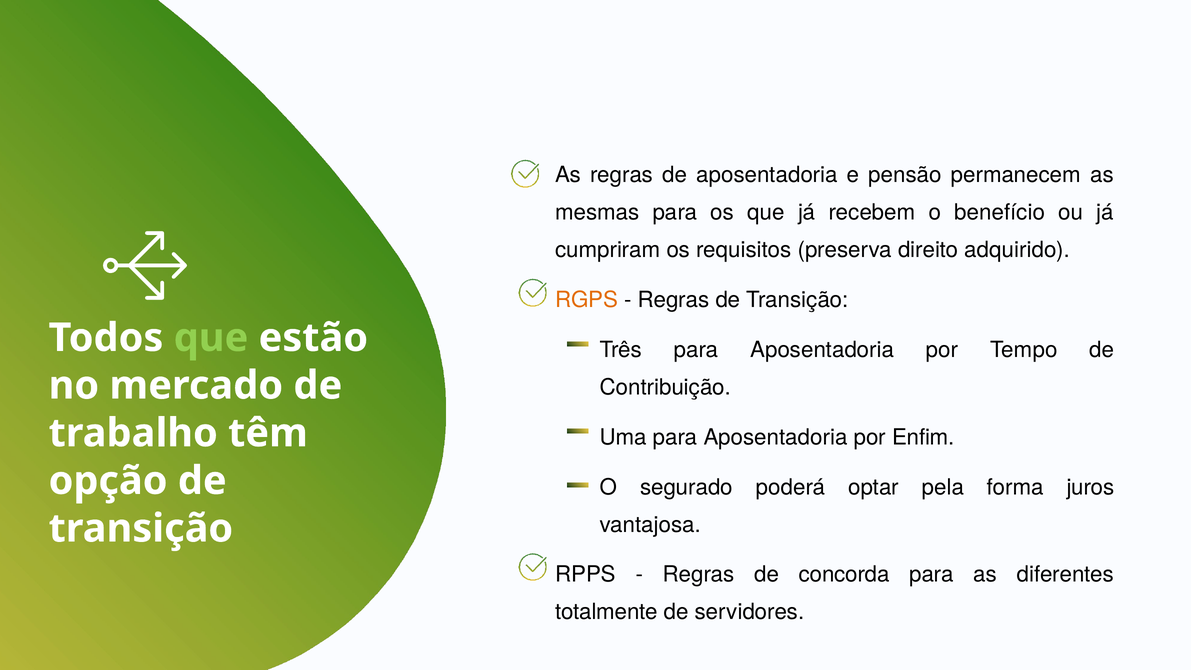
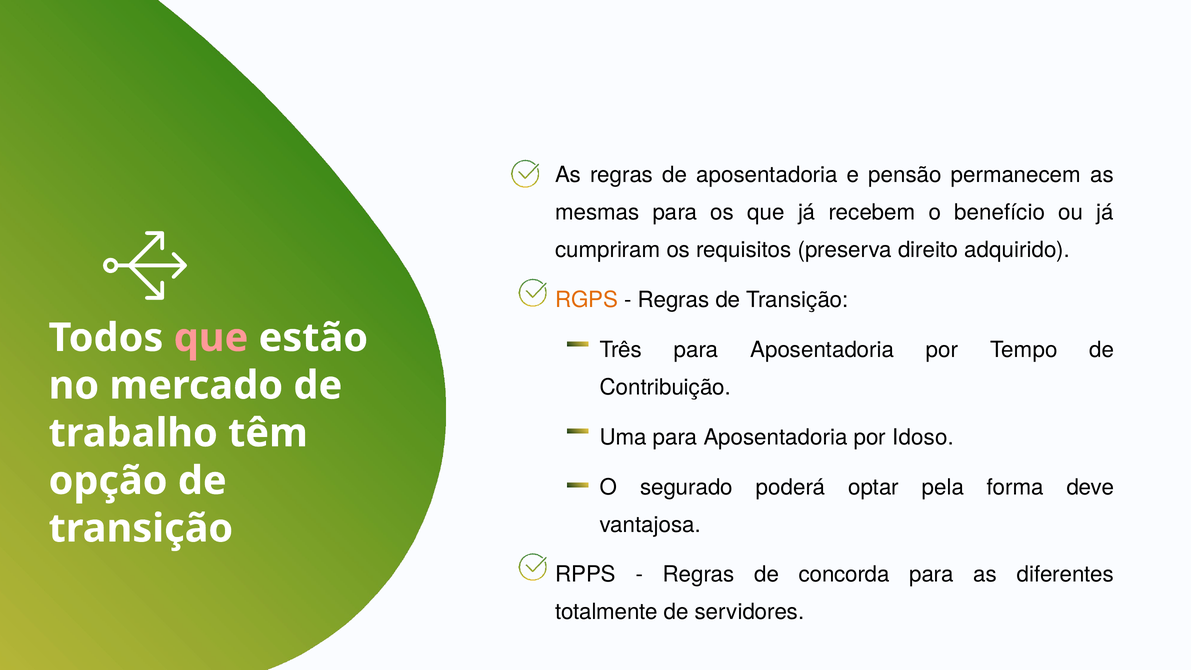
que at (211, 338) colour: light green -> pink
Enfim: Enfim -> Idoso
juros: juros -> deve
